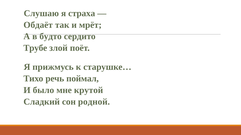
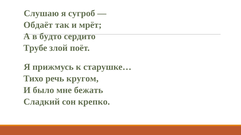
страха: страха -> сугроб
поймал: поймал -> кругом
крутой: крутой -> бежать
родной: родной -> крепко
